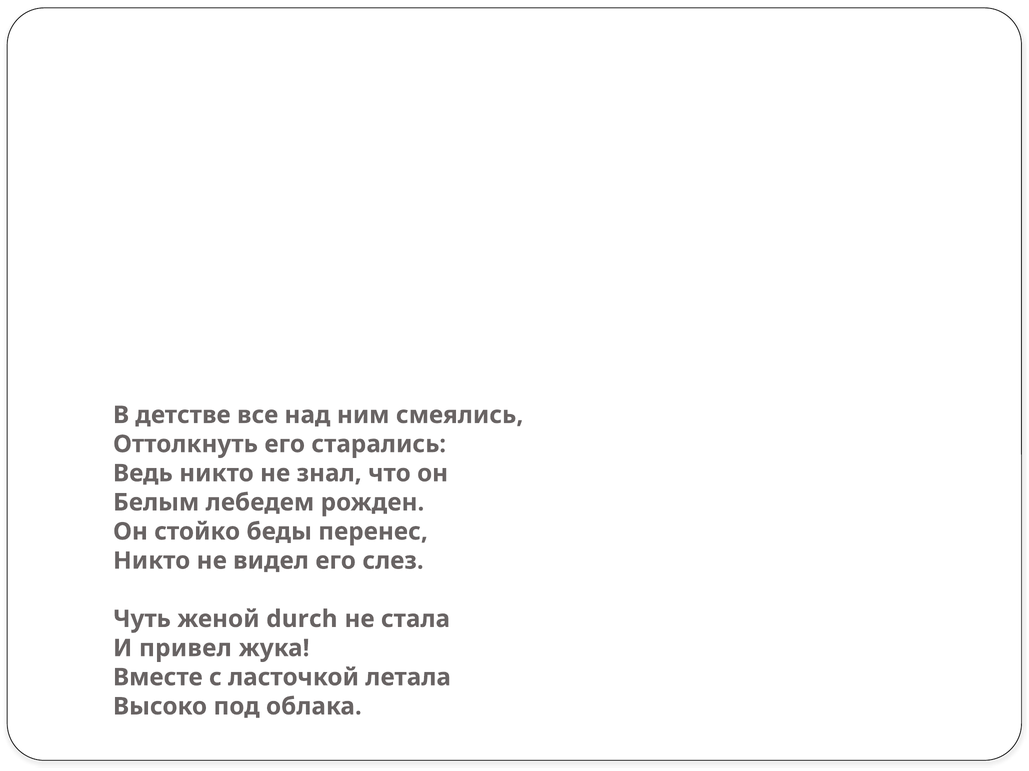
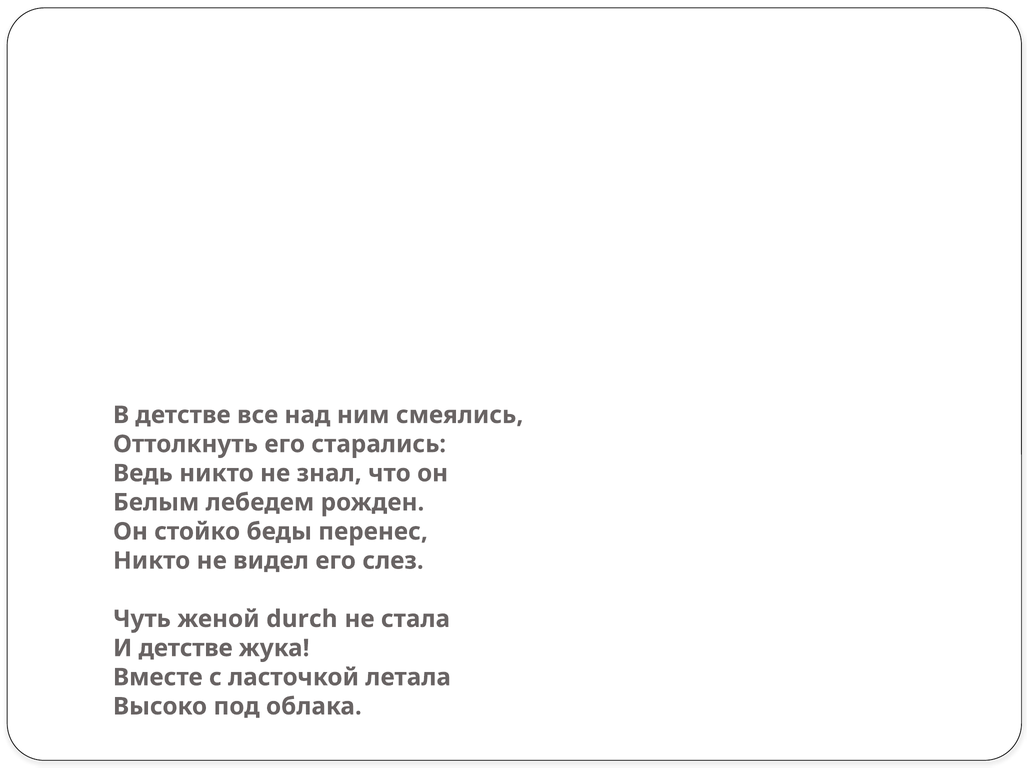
И привел: привел -> детстве
